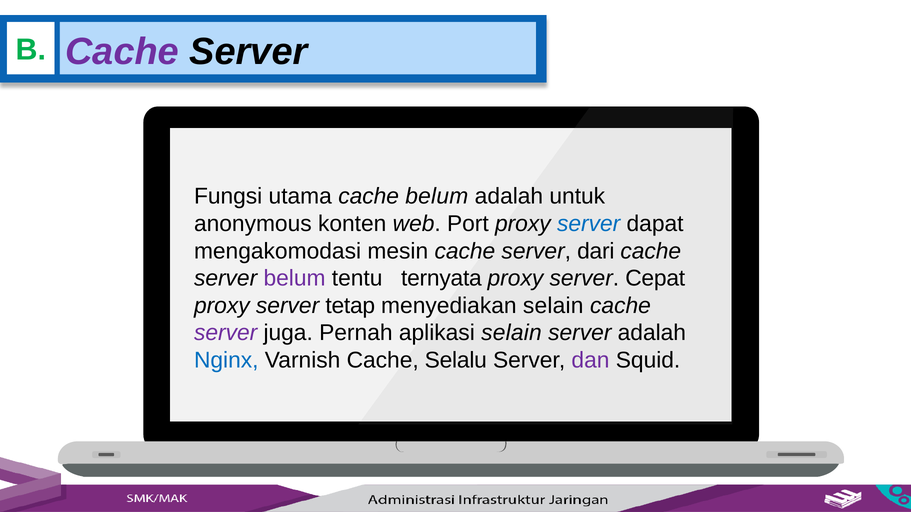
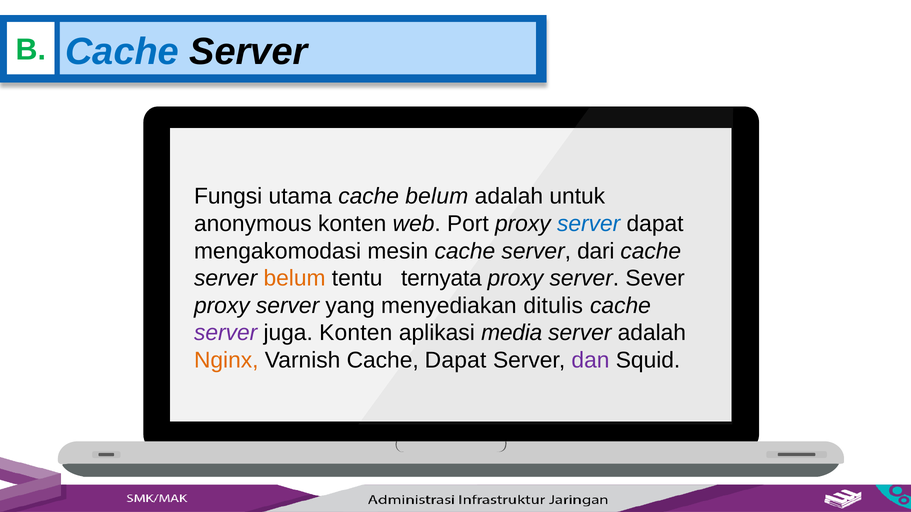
Cache at (122, 52) colour: purple -> blue
belum at (295, 279) colour: purple -> orange
Cepat: Cepat -> Sever
tetap: tetap -> yang
menyediakan selain: selain -> ditulis
juga Pernah: Pernah -> Konten
aplikasi selain: selain -> media
Nginx colour: blue -> orange
Cache Selalu: Selalu -> Dapat
